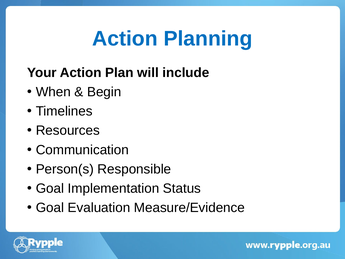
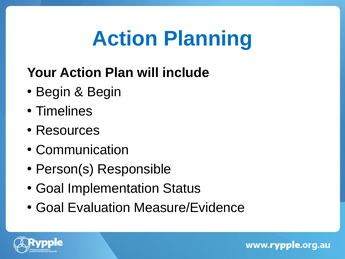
When at (53, 92): When -> Begin
